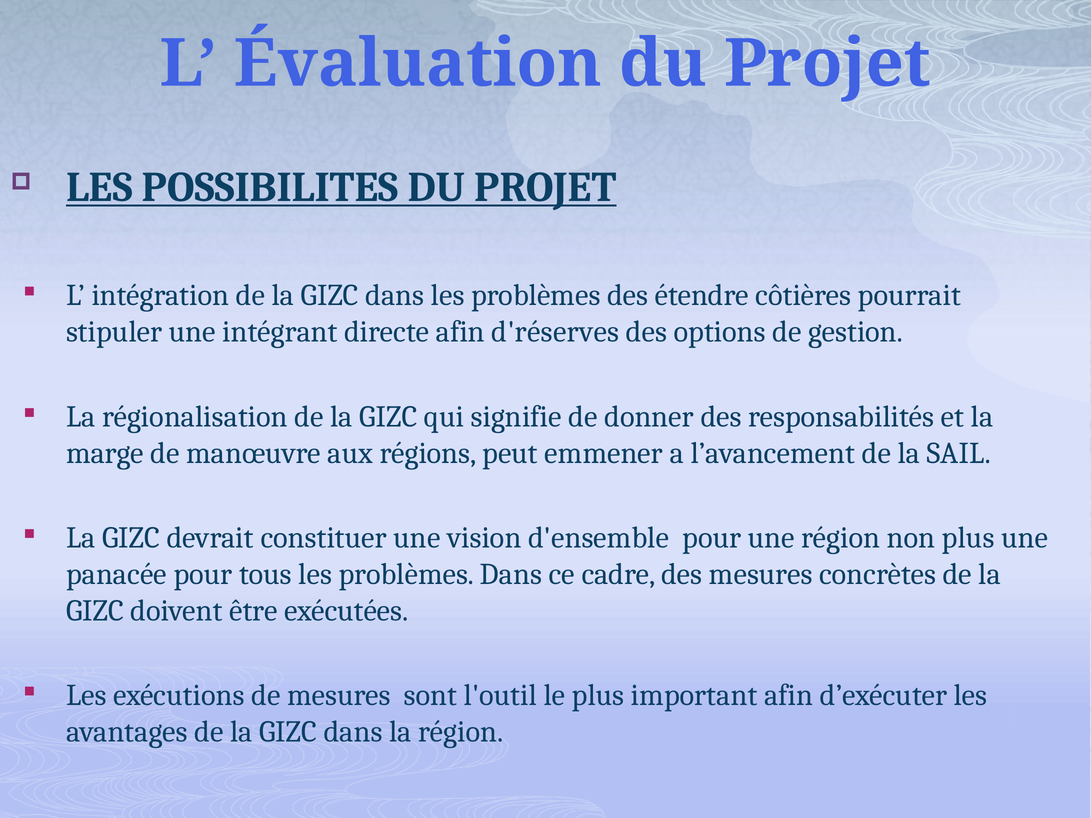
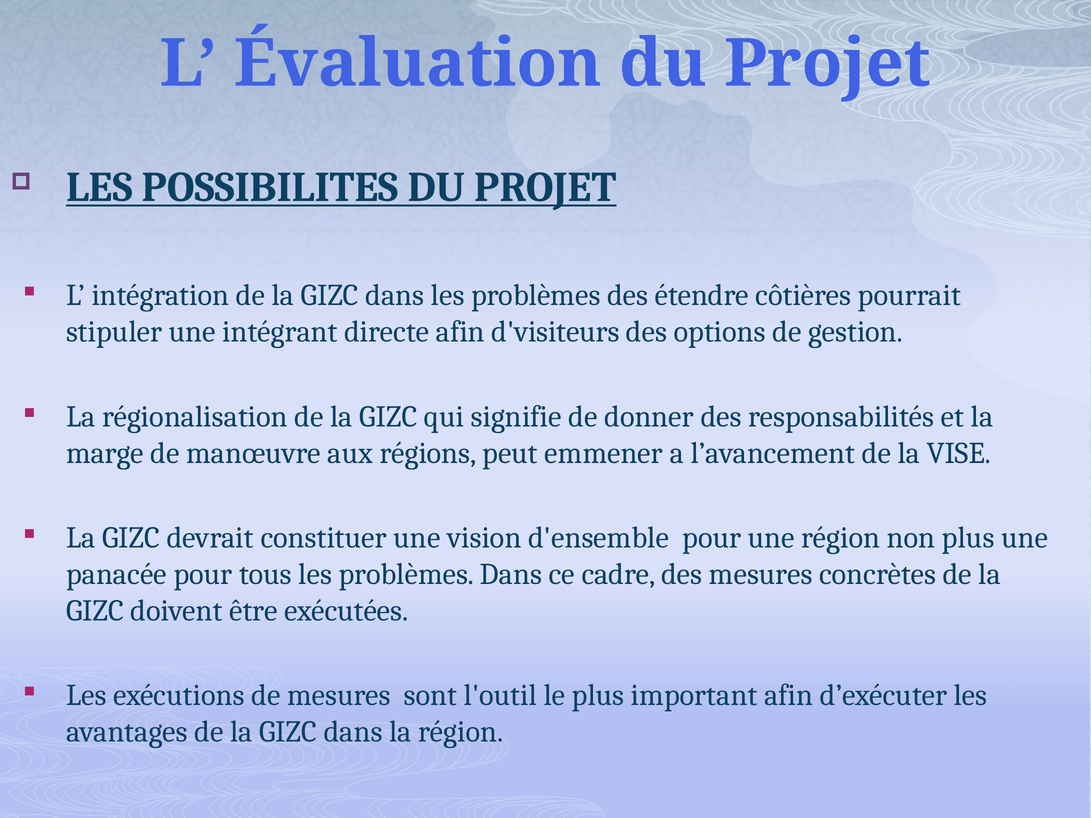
d'réserves: d'réserves -> d'visiteurs
SAIL: SAIL -> VISE
